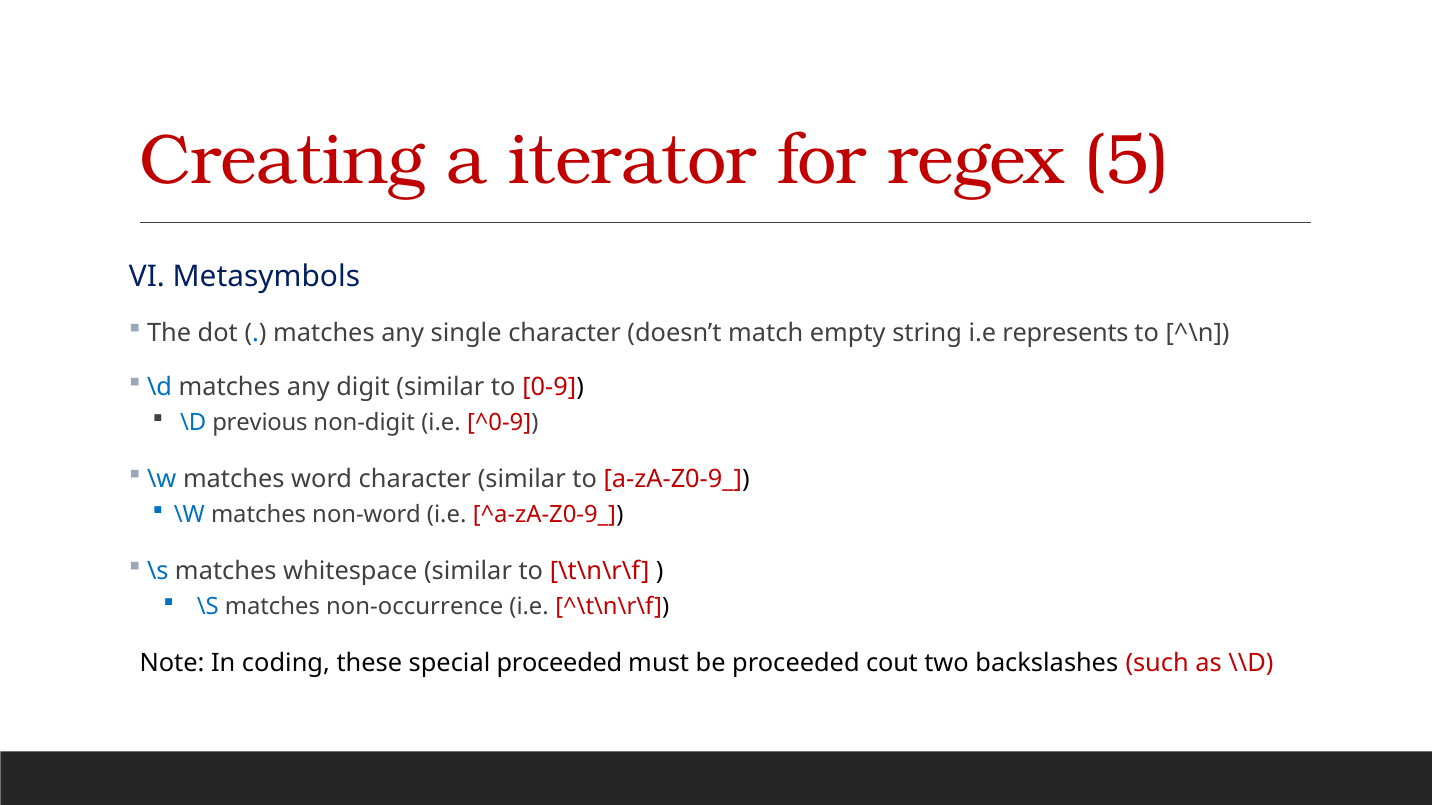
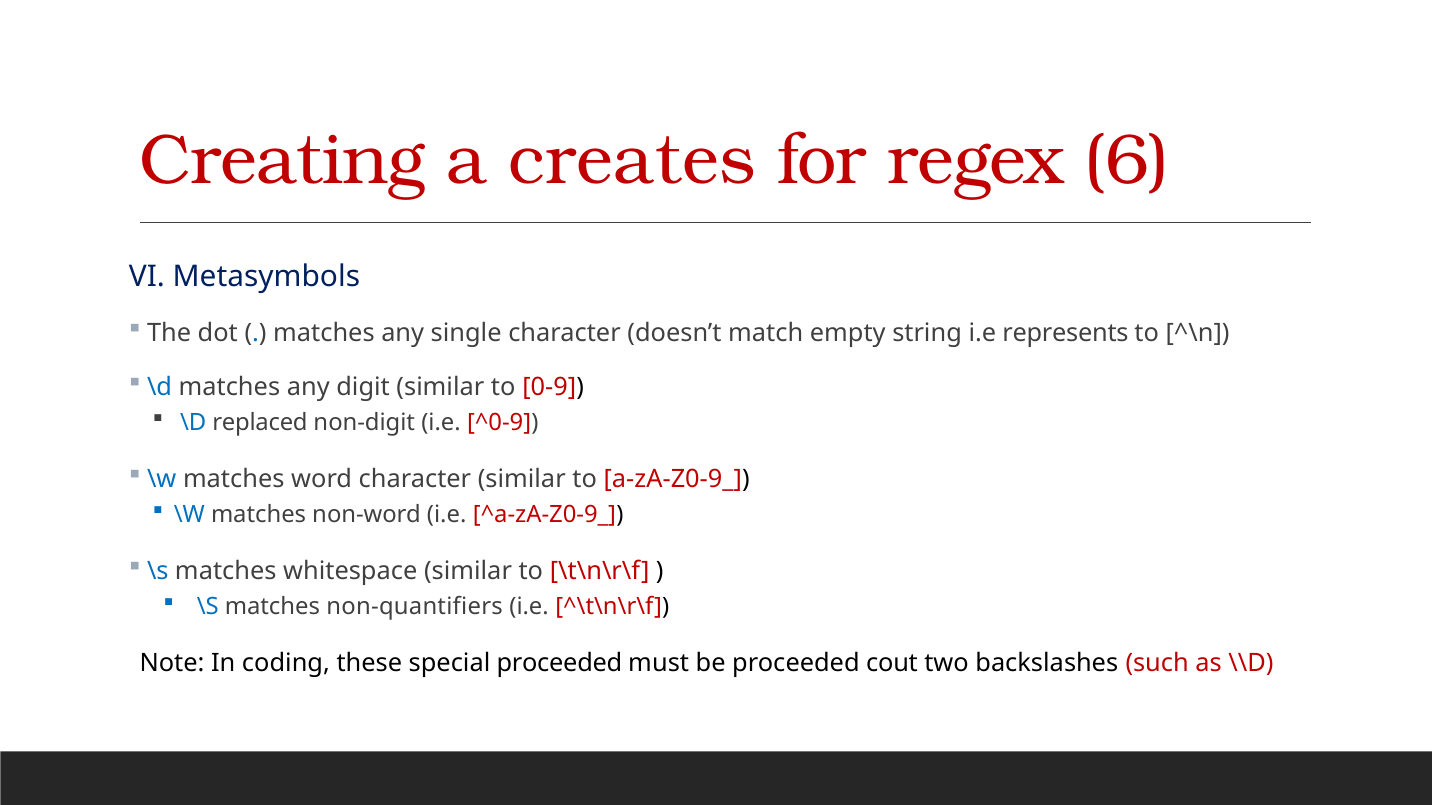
iterator: iterator -> creates
5: 5 -> 6
previous: previous -> replaced
non-occurrence: non-occurrence -> non-quantifiers
